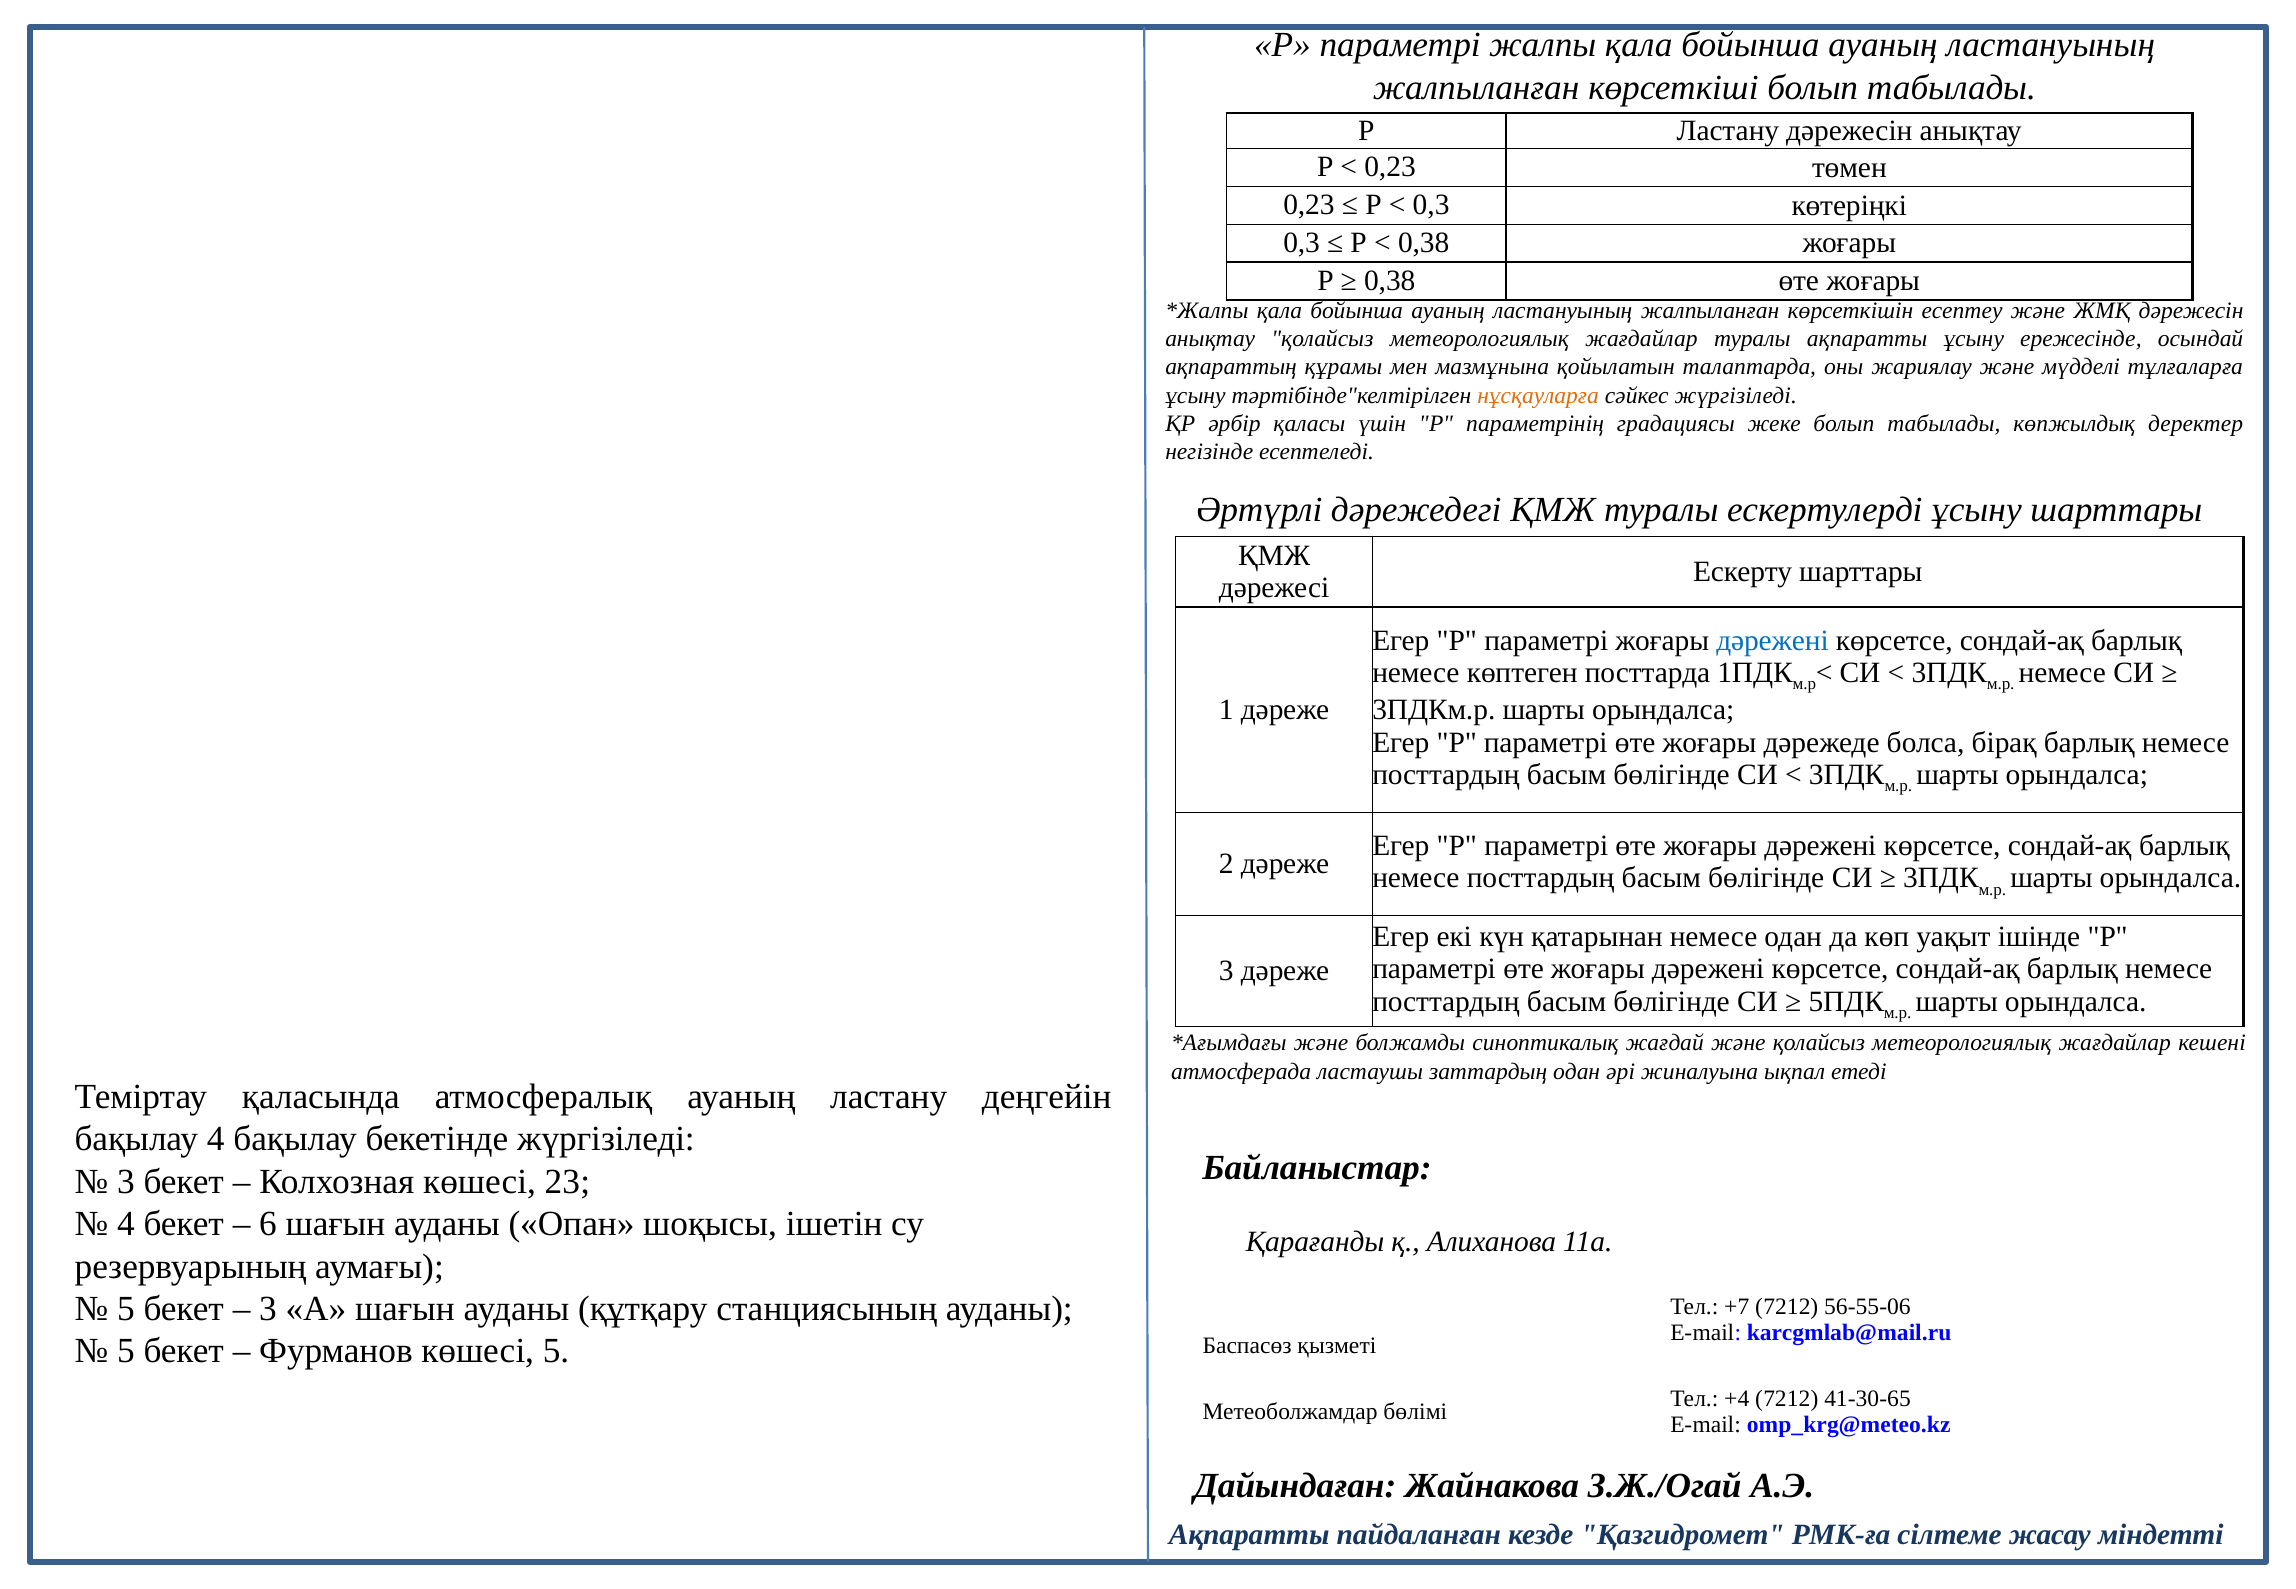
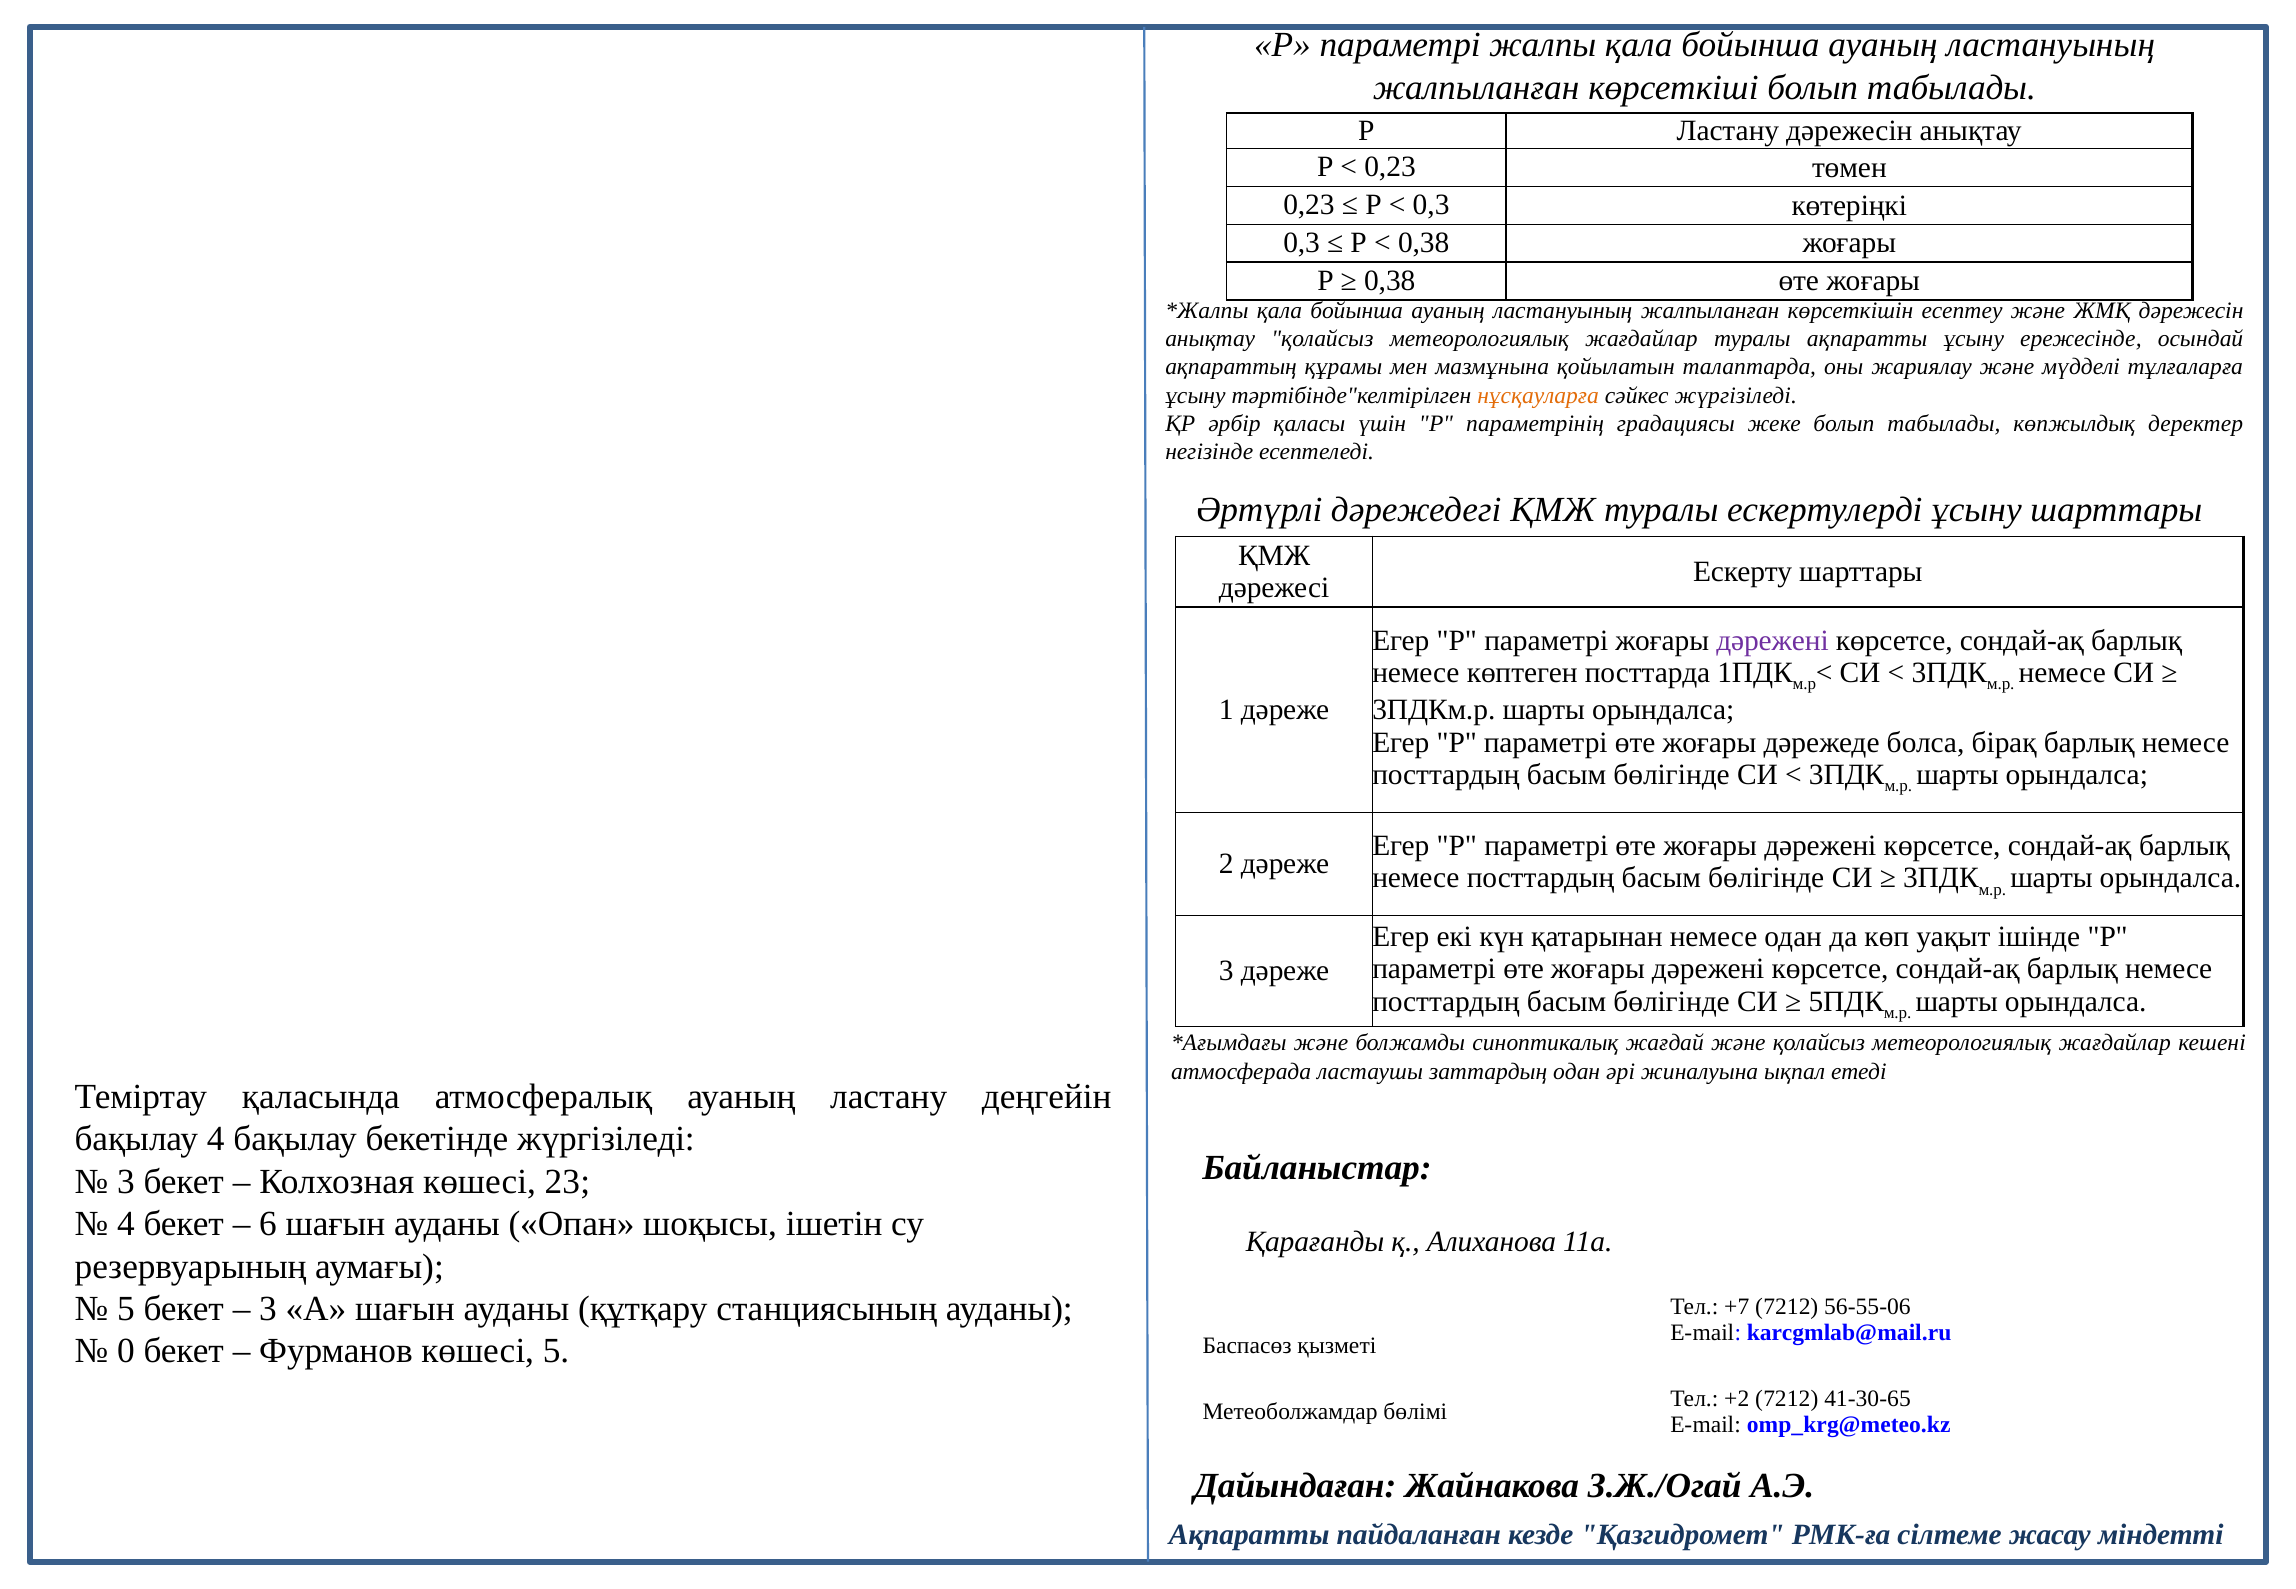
дәрежені at (1772, 641) colour: blue -> purple
5 at (126, 1352): 5 -> 0
+4: +4 -> +2
